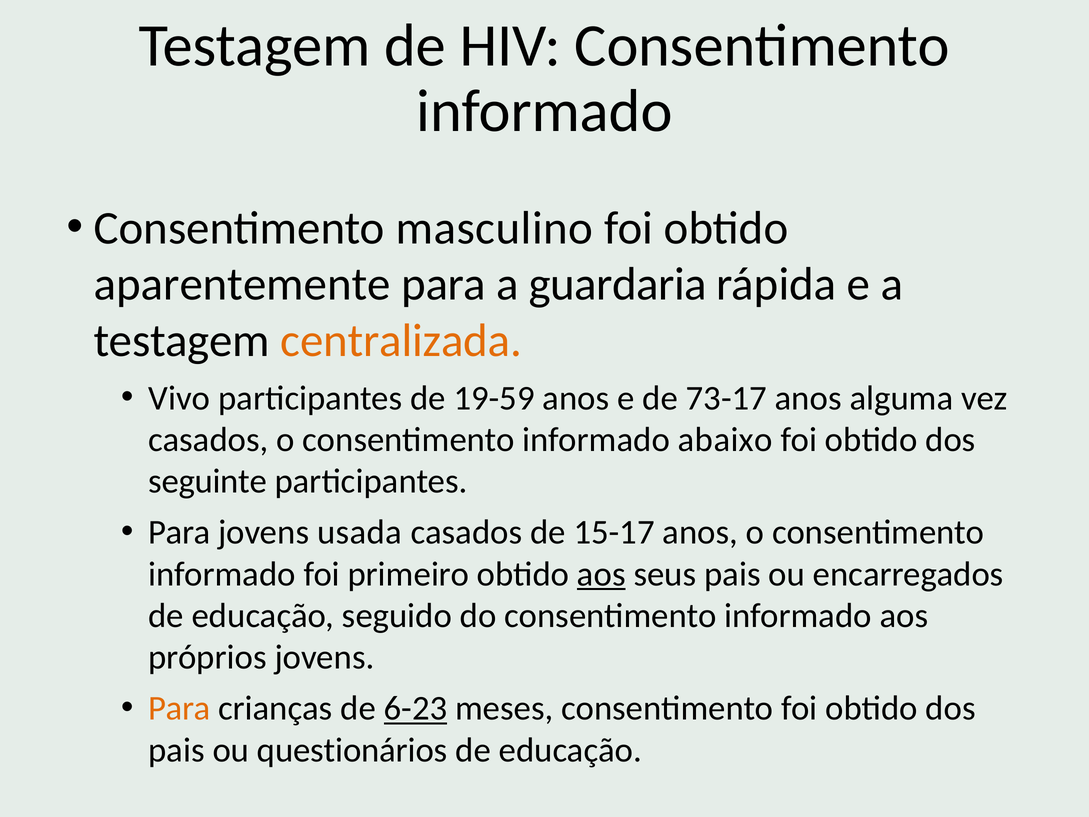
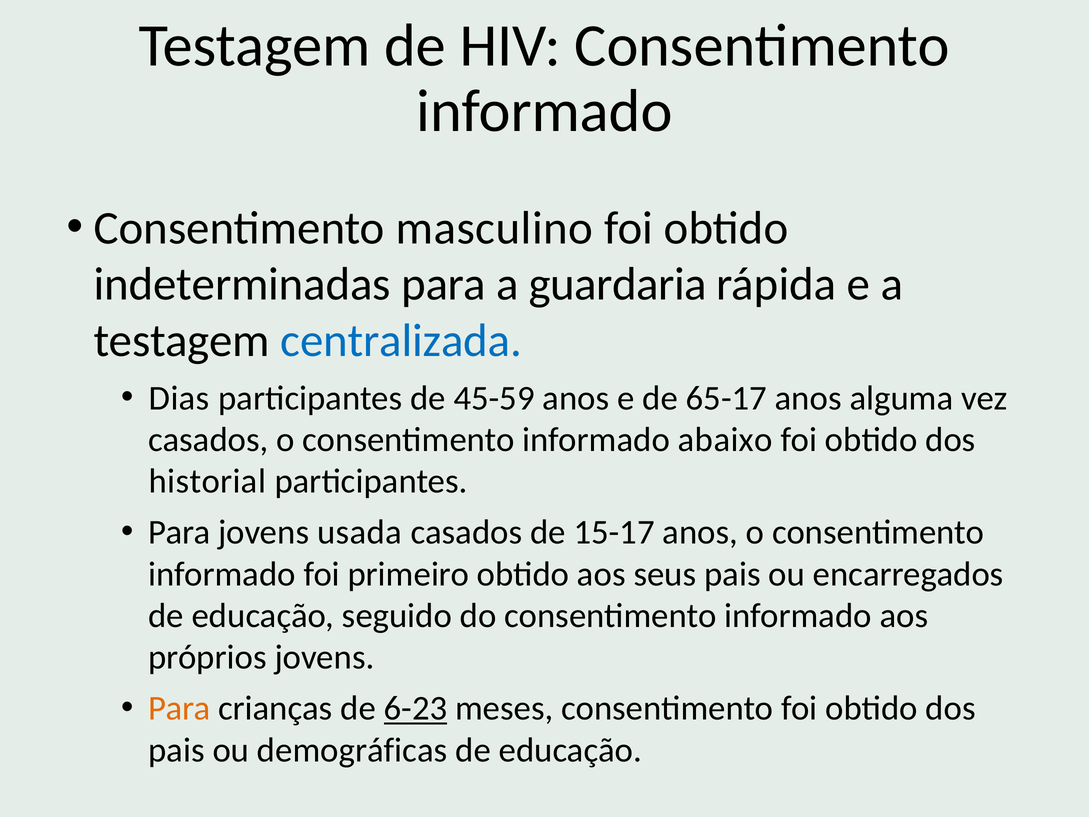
aparentemente: aparentemente -> indeterminadas
centralizada colour: orange -> blue
Vivo: Vivo -> Dias
19-59: 19-59 -> 45-59
73-17: 73-17 -> 65-17
seguinte: seguinte -> historial
aos at (601, 574) underline: present -> none
questionários: questionários -> demográficas
